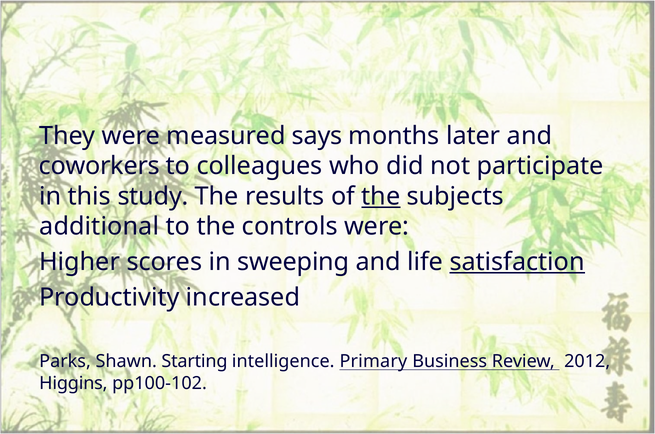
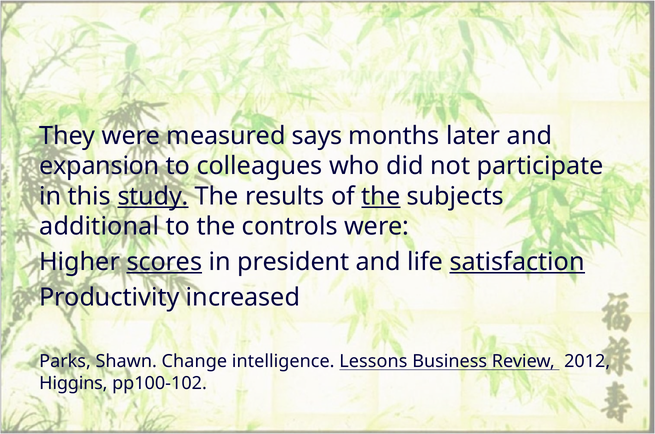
coworkers: coworkers -> expansion
study underline: none -> present
scores underline: none -> present
sweeping: sweeping -> president
Starting: Starting -> Change
Primary: Primary -> Lessons
